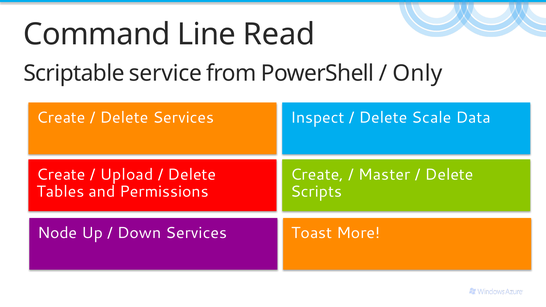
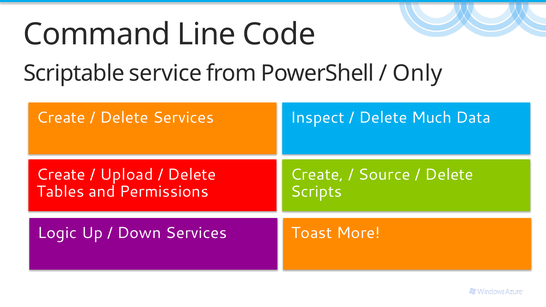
Read: Read -> Code
Scale: Scale -> Much
Master: Master -> Source
Node: Node -> Logic
